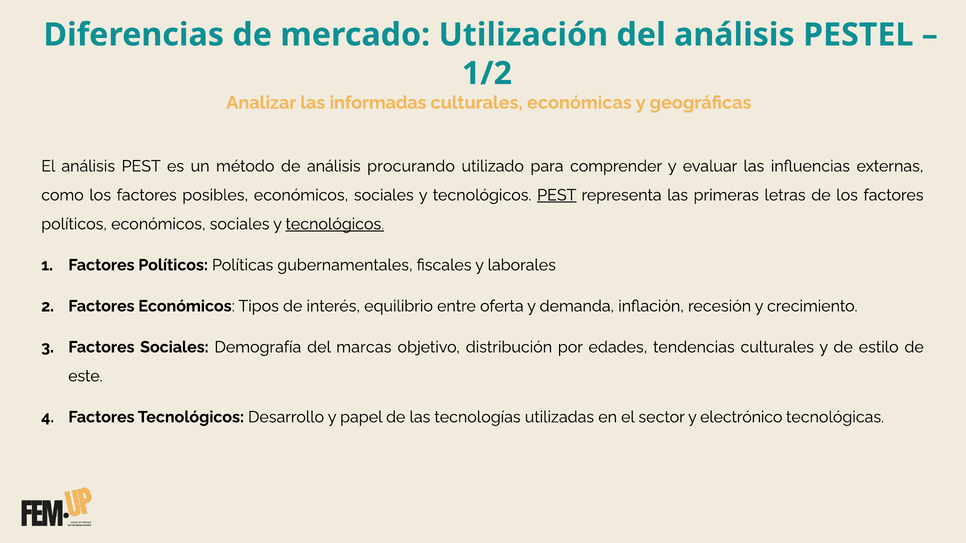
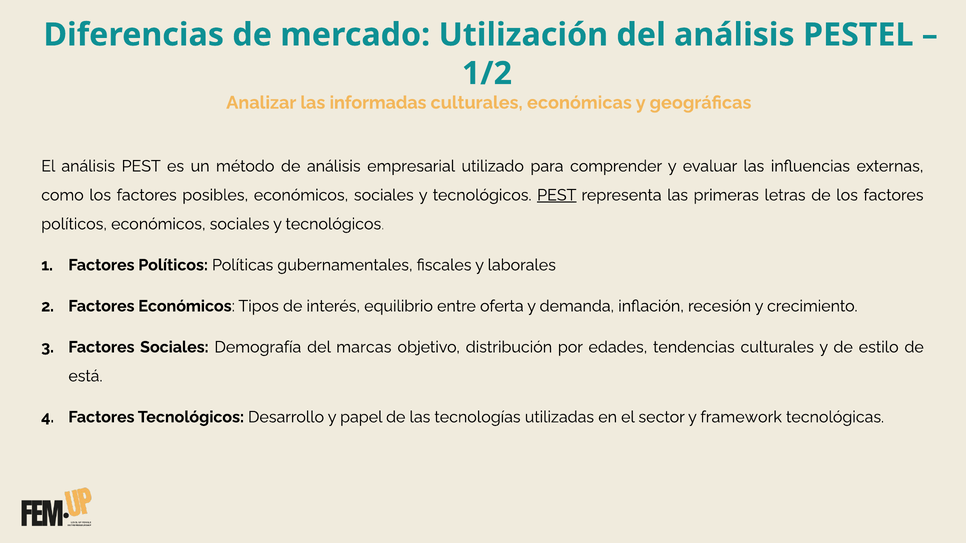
procurando: procurando -> empresarial
tecnológicos at (335, 224) underline: present -> none
este: este -> está
electrónico: electrónico -> framework
